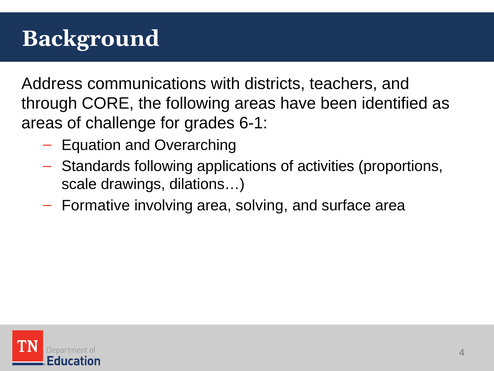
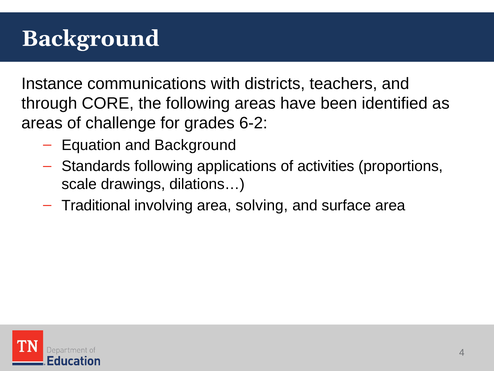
Address: Address -> Instance
6-1: 6-1 -> 6-2
and Overarching: Overarching -> Background
Formative: Formative -> Traditional
